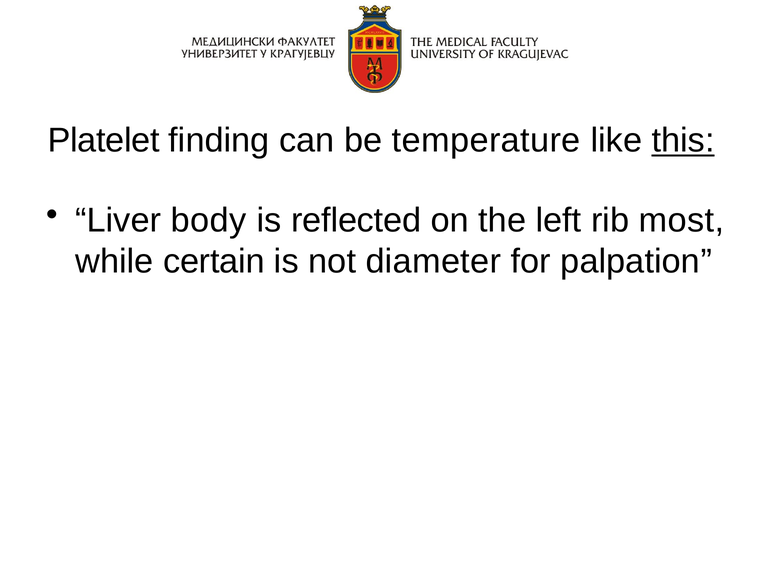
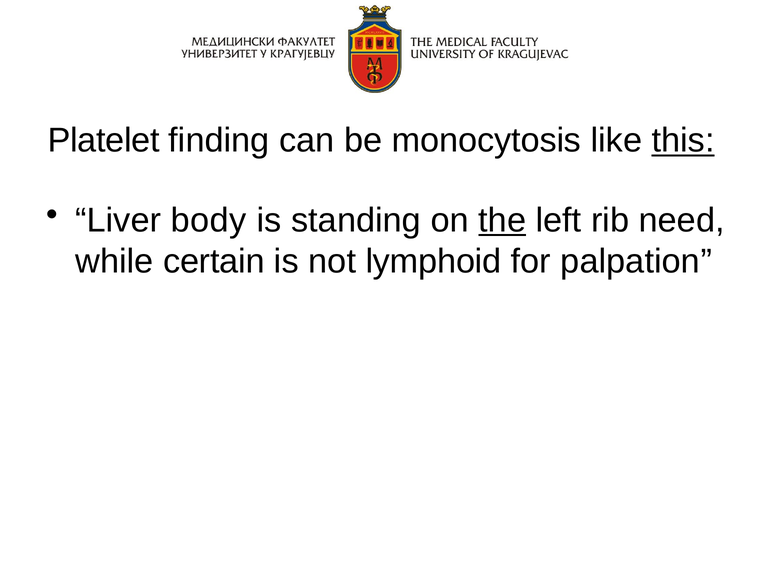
temperature: temperature -> monocytosis
reflected: reflected -> standing
the underline: none -> present
most: most -> need
diameter: diameter -> lymphoid
